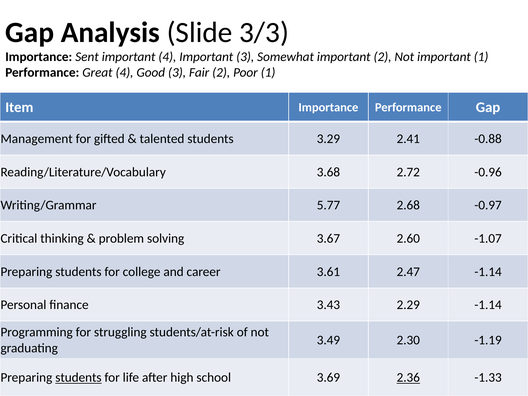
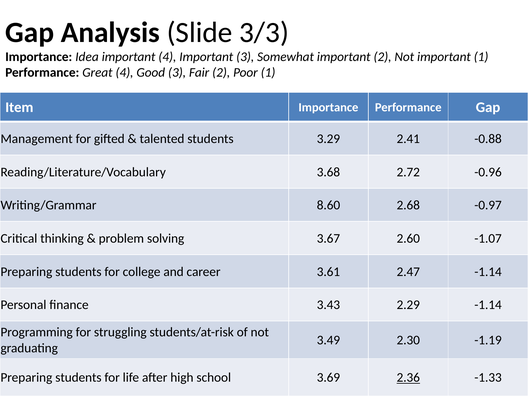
Sent: Sent -> Idea
5.77: 5.77 -> 8.60
students at (78, 378) underline: present -> none
